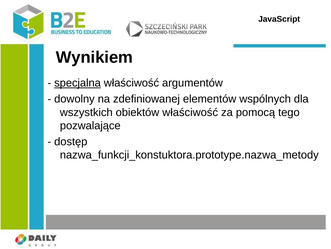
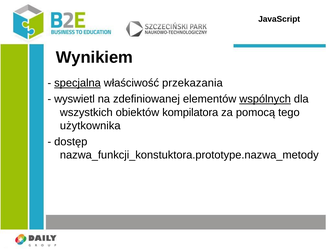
argumentów: argumentów -> przekazania
dowolny: dowolny -> wyswietl
wspólnych underline: none -> present
obiektów właściwość: właściwość -> kompilatora
pozwalające: pozwalające -> użytkownika
